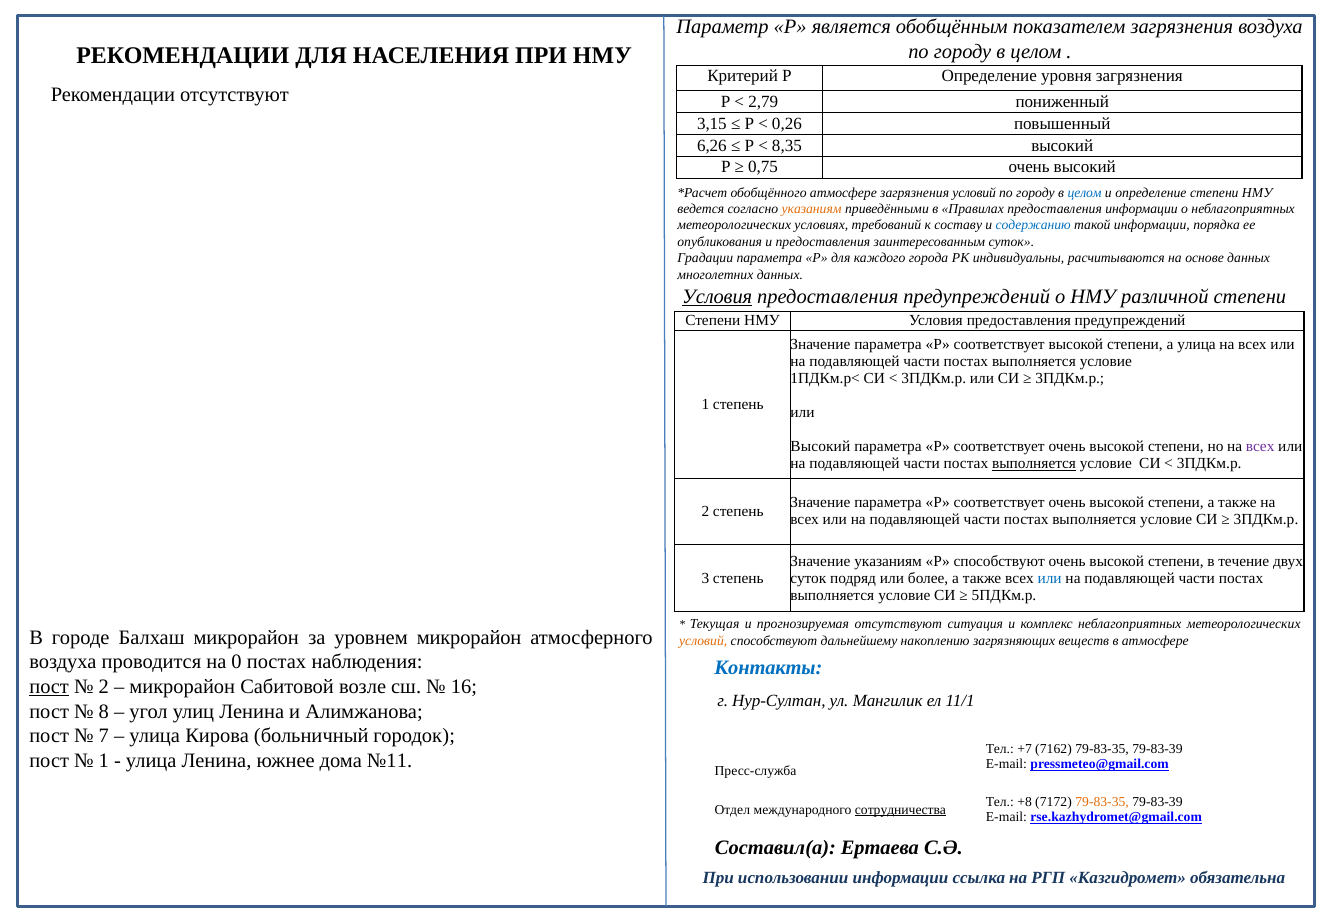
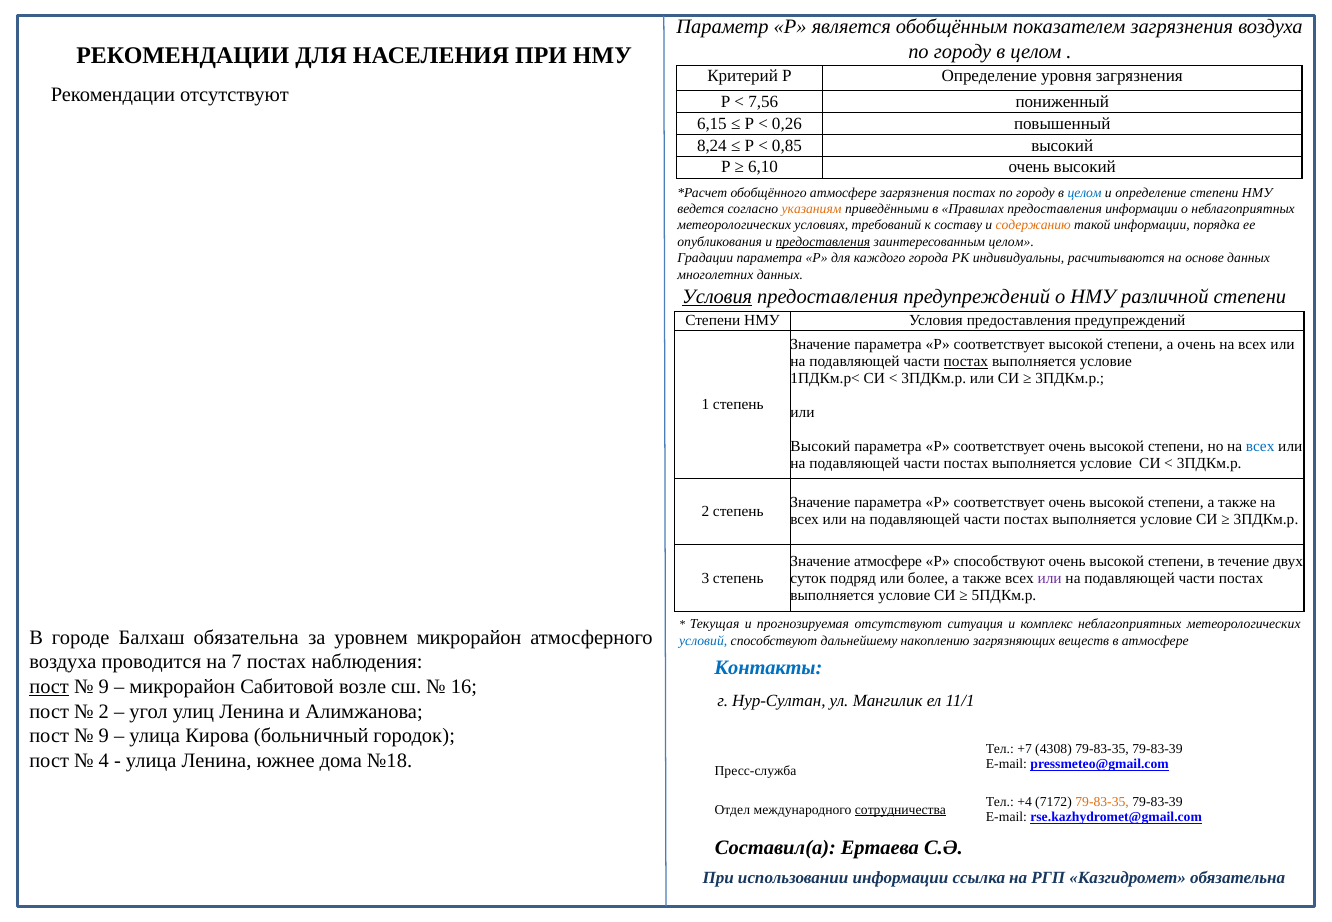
2,79: 2,79 -> 7,56
3,15: 3,15 -> 6,15
6,26: 6,26 -> 8,24
8,35: 8,35 -> 0,85
0,75: 0,75 -> 6,10
загрязнения условий: условий -> постах
содержанию colour: blue -> orange
предоставления at (823, 242) underline: none -> present
заинтересованным суток: суток -> целом
а улица: улица -> очень
постах at (966, 362) underline: none -> present
всех at (1260, 447) colour: purple -> blue
выполняется at (1034, 464) underline: present -> none
Значение указаниям: указаниям -> атмосфере
или at (1050, 578) colour: blue -> purple
Балхаш микрорайон: микрорайон -> обязательна
условий at (703, 641) colour: orange -> blue
0: 0 -> 7
2 at (104, 687): 2 -> 9
8 at (104, 711): 8 -> 2
7 at (104, 736): 7 -> 9
7162: 7162 -> 4308
1 at (104, 761): 1 -> 4
№11: №11 -> №18
+8: +8 -> +4
